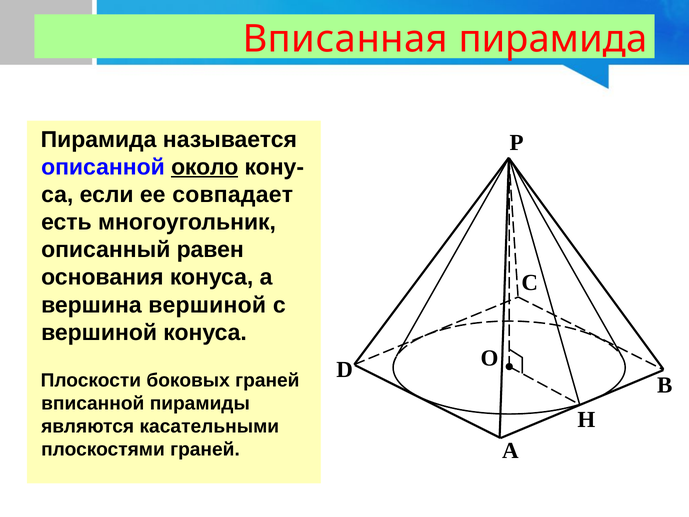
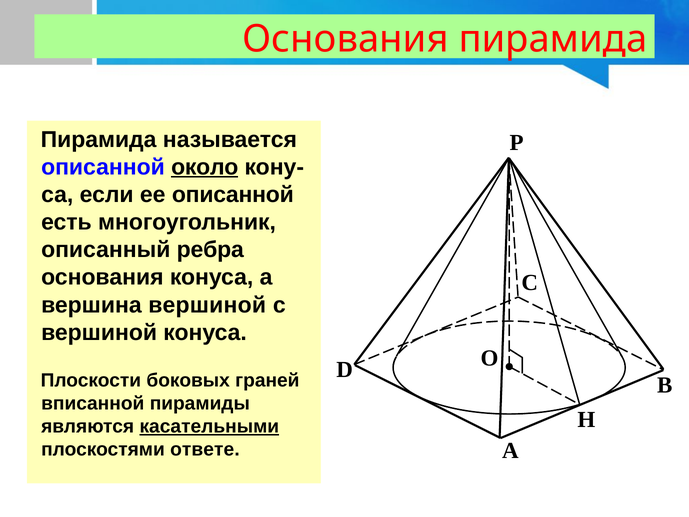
Вписанная at (345, 39): Вписанная -> Основания
ее совпадает: совпадает -> описанной
равен: равен -> ребра
касательными underline: none -> present
плоскостями граней: граней -> ответе
